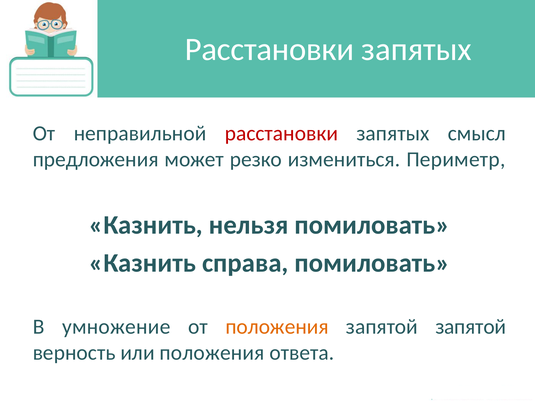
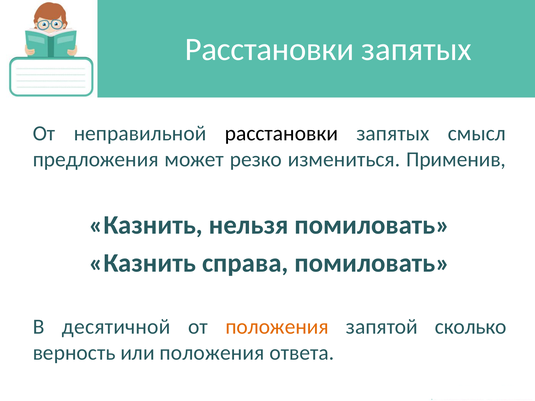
расстановки at (281, 133) colour: red -> black
Периметр: Периметр -> Применив
умножение: умножение -> десятичной
запятой запятой: запятой -> сколько
